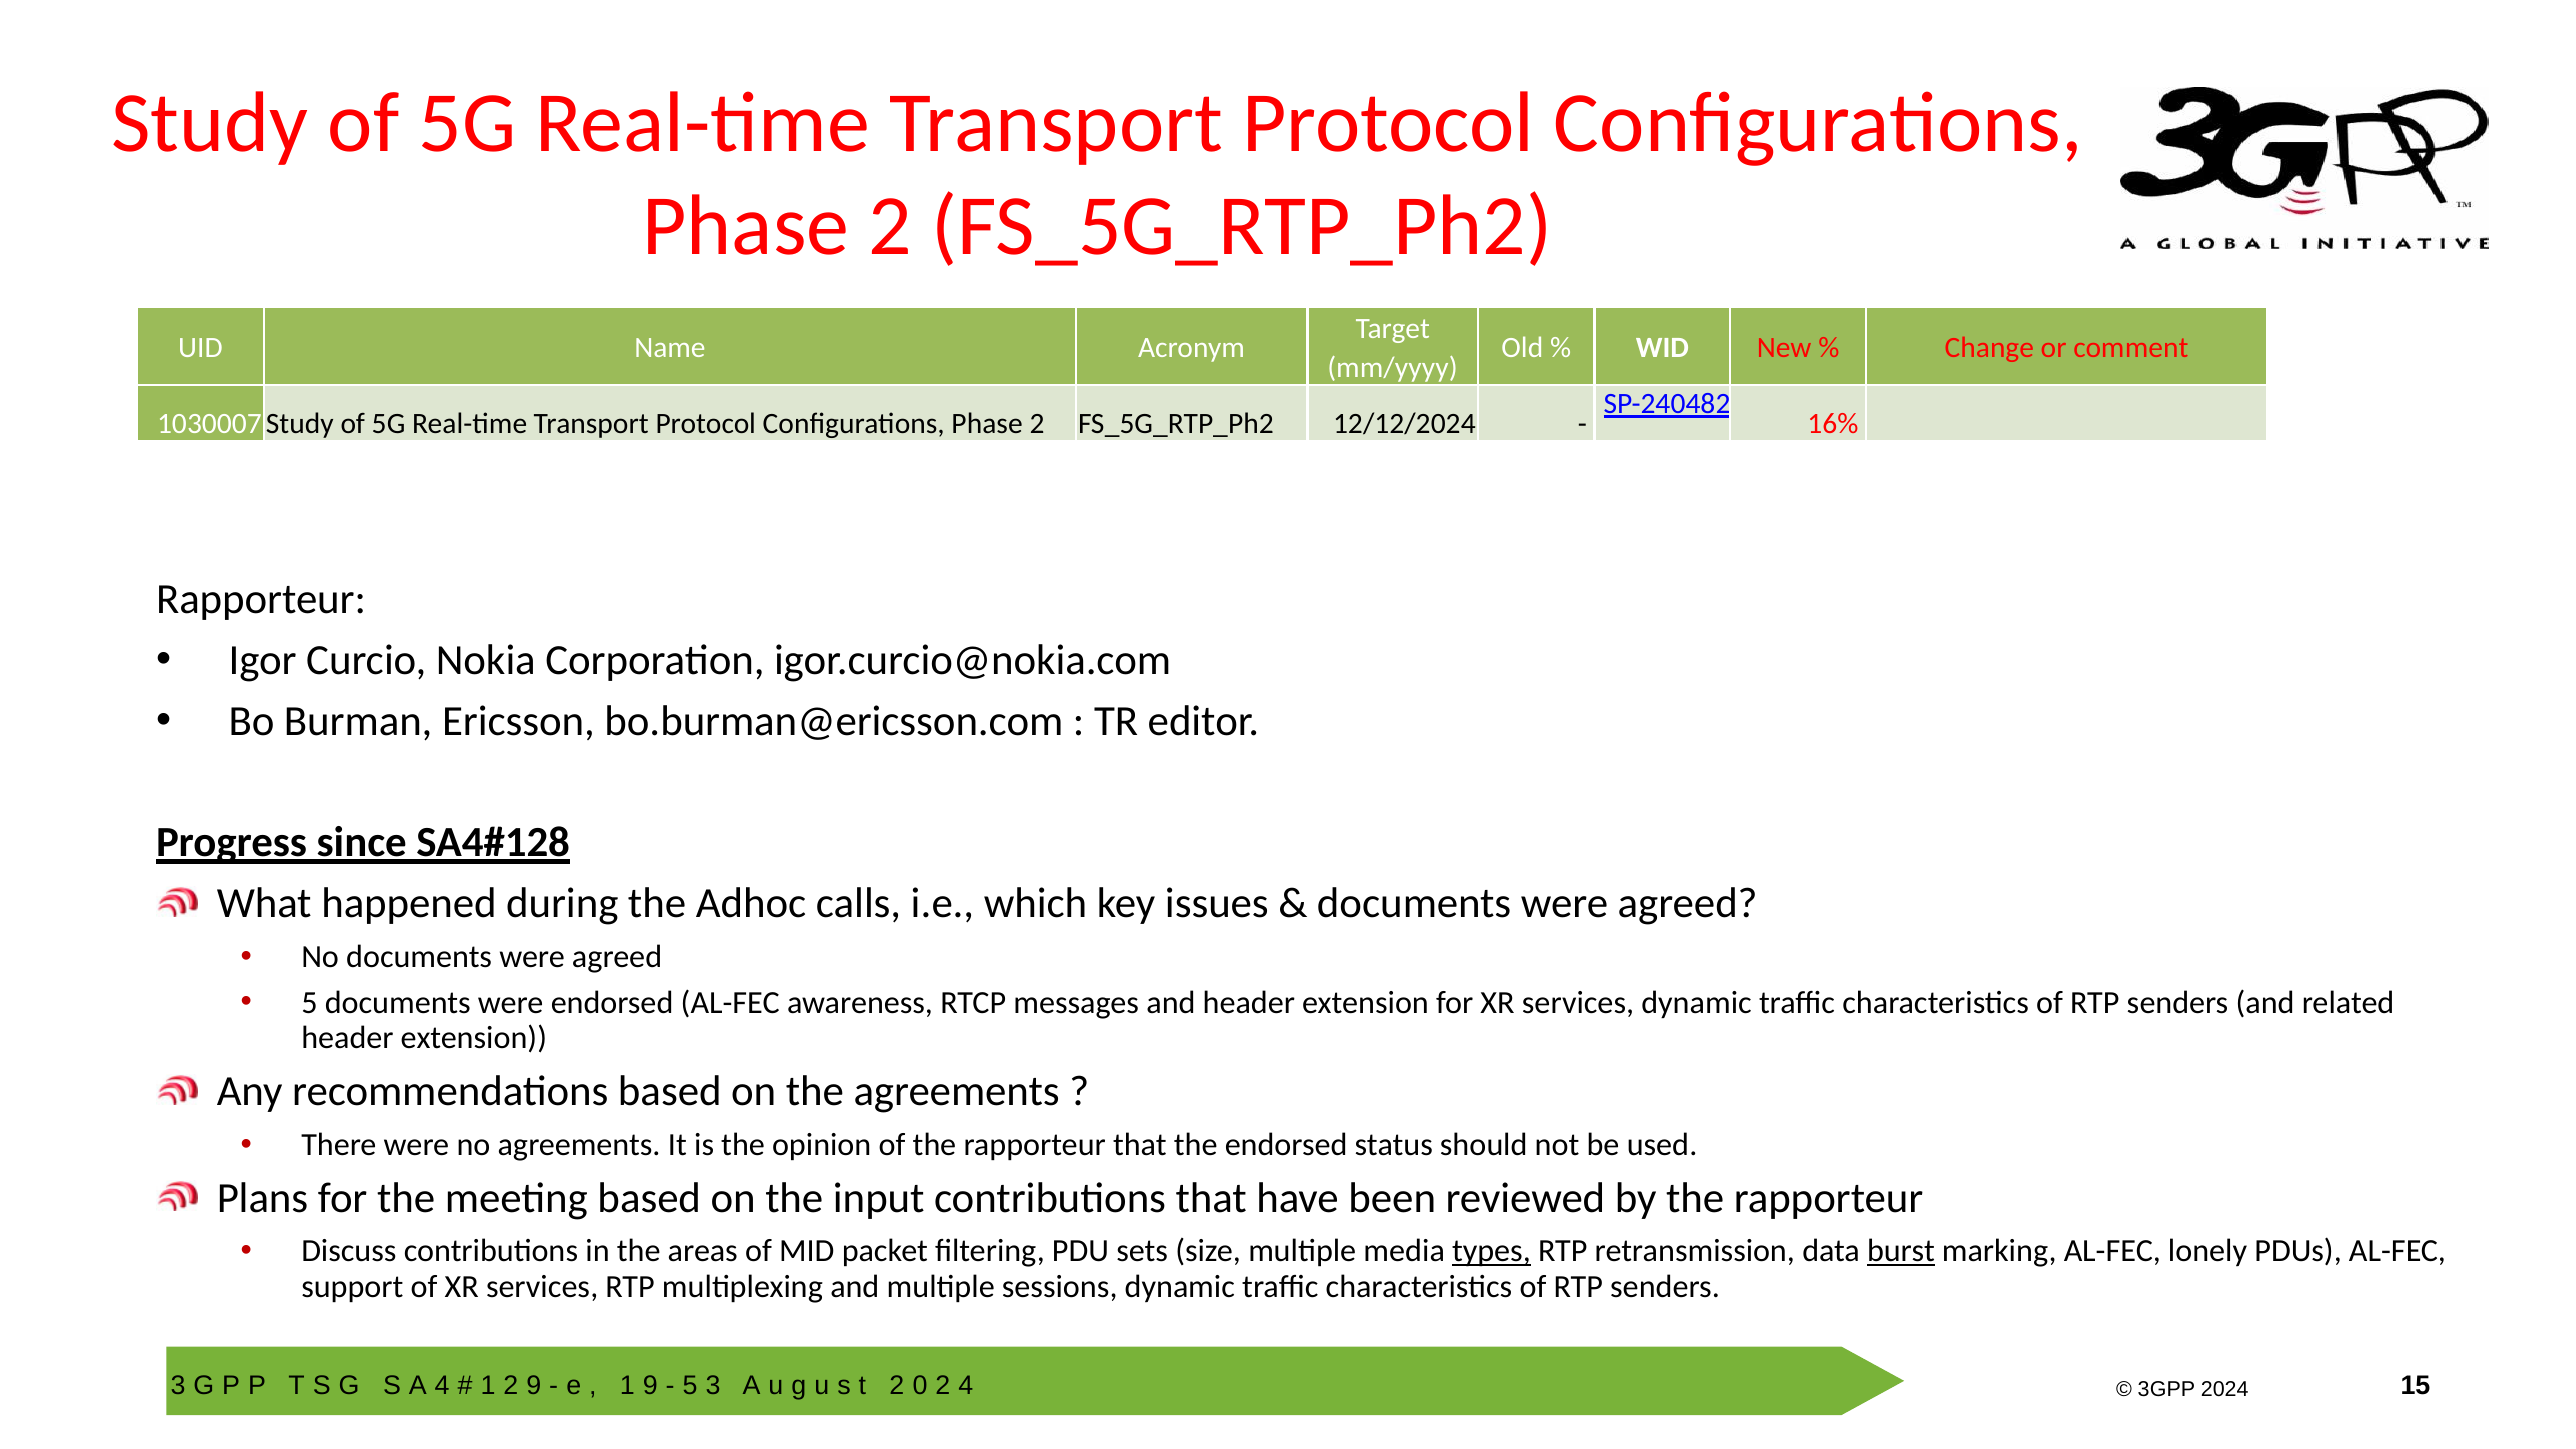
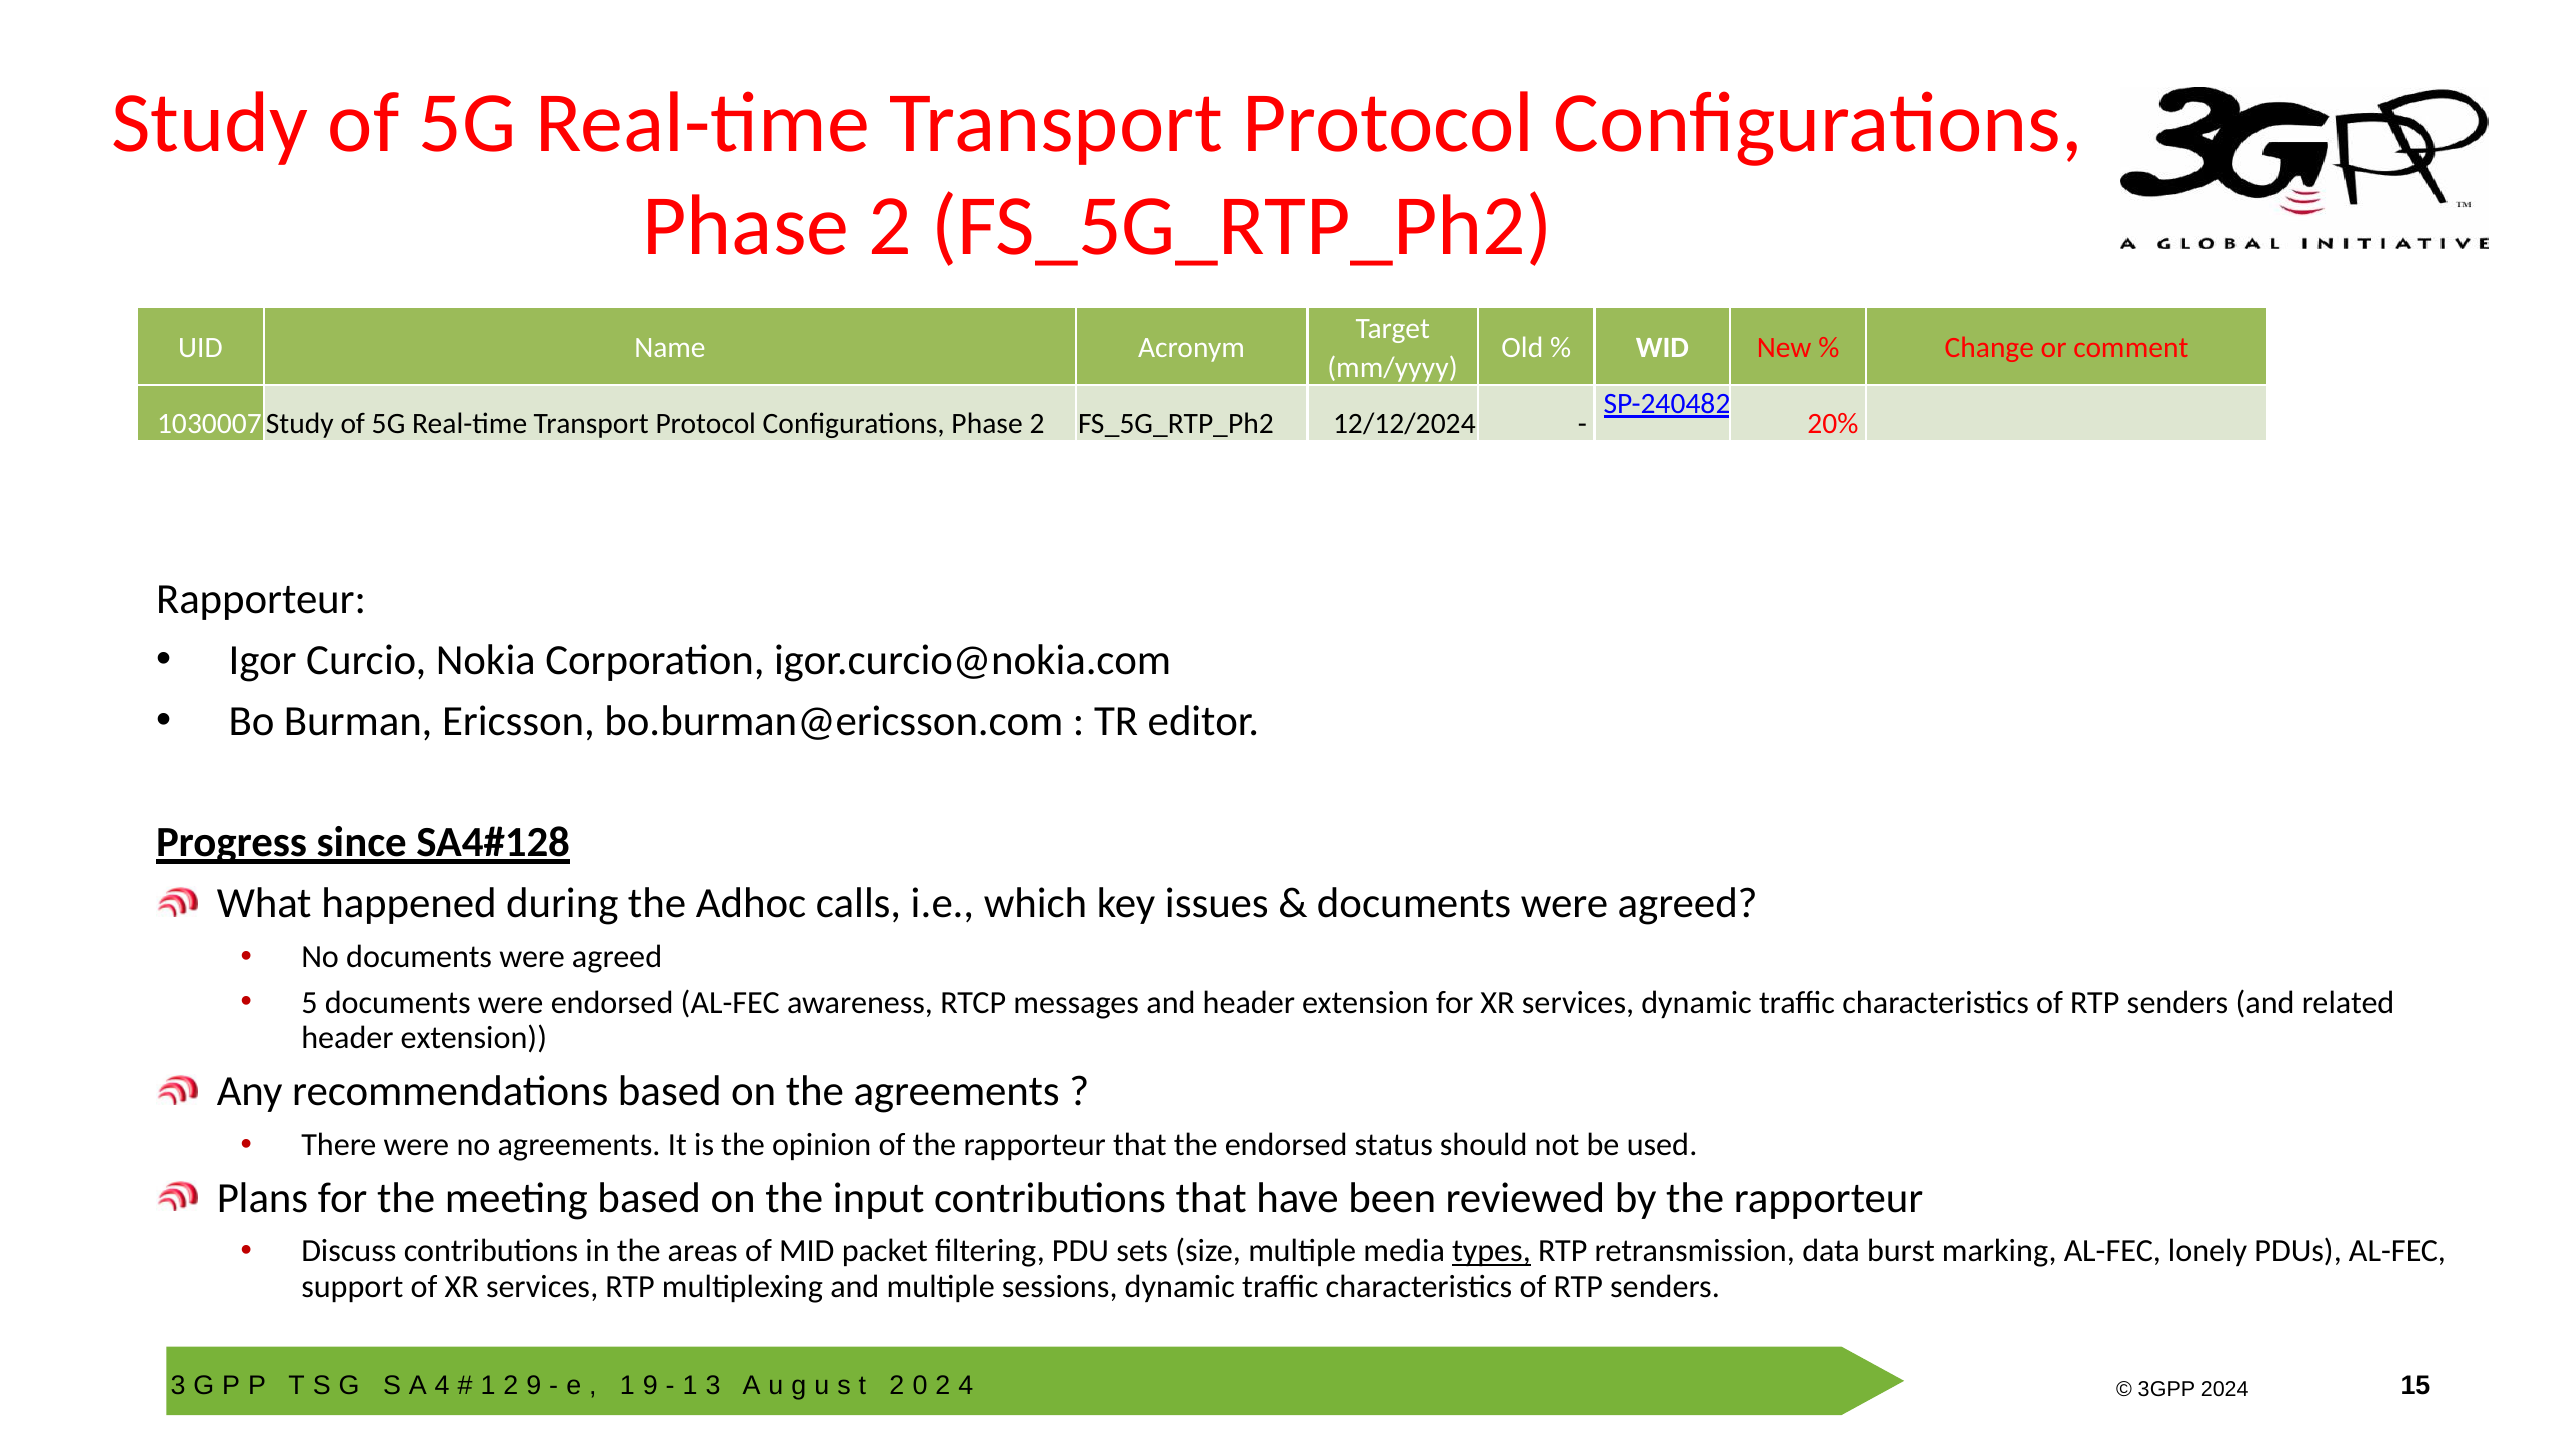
16%: 16% -> 20%
burst underline: present -> none
5 at (690, 1386): 5 -> 1
